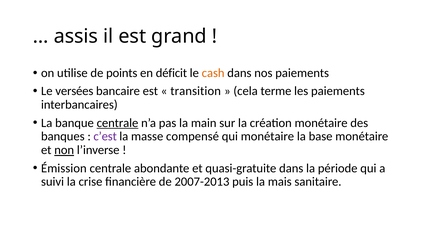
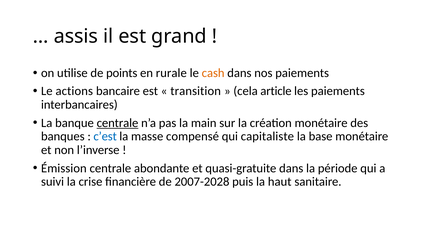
déficit: déficit -> rurale
versées: versées -> actions
terme: terme -> article
c’est colour: purple -> blue
qui monétaire: monétaire -> capitaliste
non underline: present -> none
2007-2013: 2007-2013 -> 2007-2028
mais: mais -> haut
